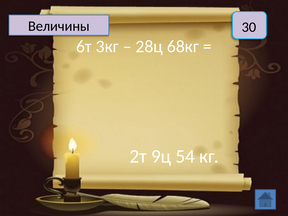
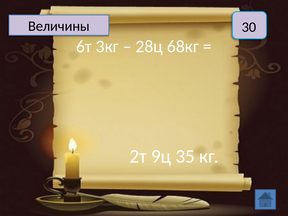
54: 54 -> 35
